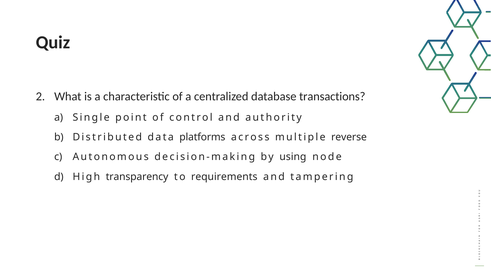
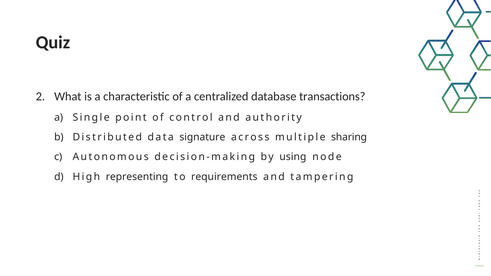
platforms: platforms -> signature
reverse: reverse -> sharing
transparency: transparency -> representing
